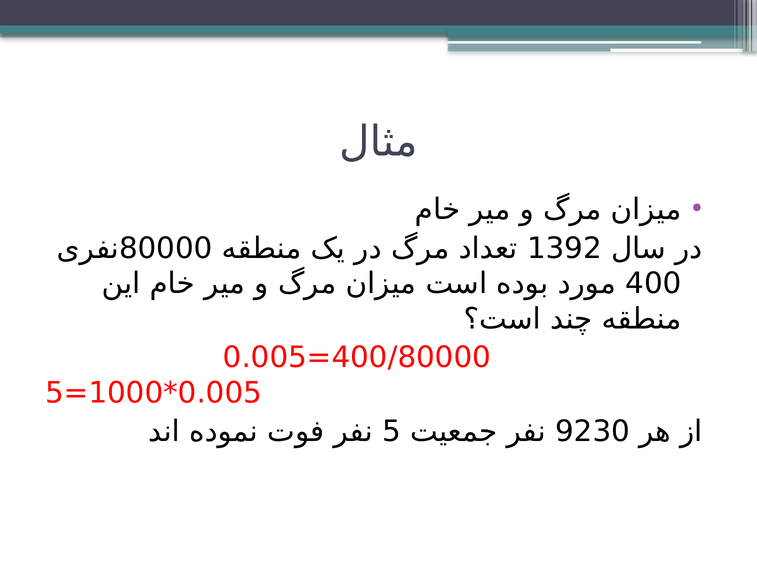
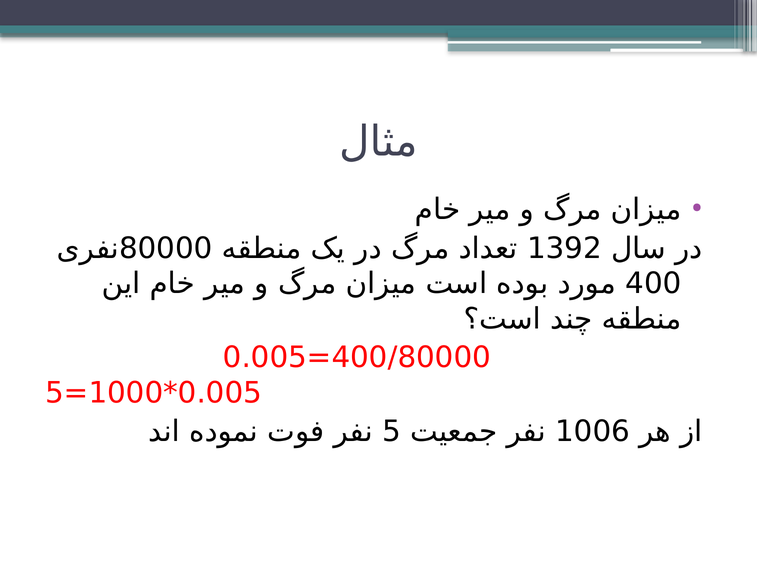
9230: 9230 -> 1006
